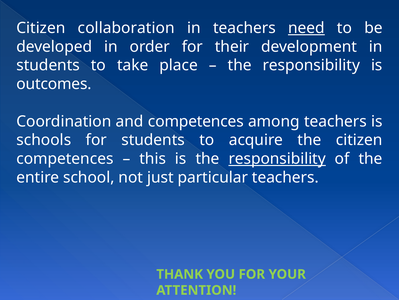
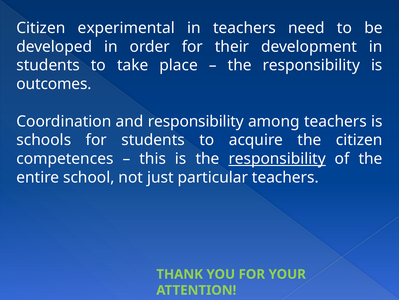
collaboration: collaboration -> experimental
need underline: present -> none
and competences: competences -> responsibility
